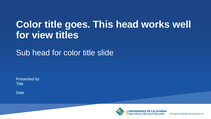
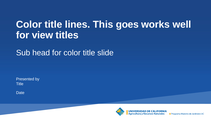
goes: goes -> lines
This head: head -> goes
